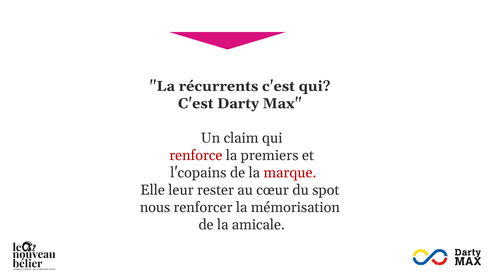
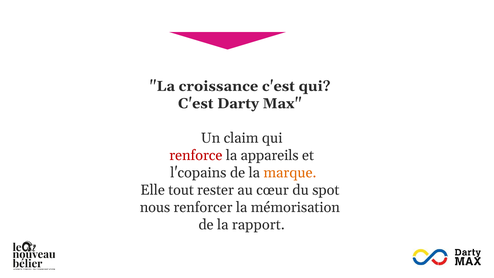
récurrents: récurrents -> croissance
premiers: premiers -> appareils
marque colour: red -> orange
leur: leur -> tout
amicale: amicale -> rapport
